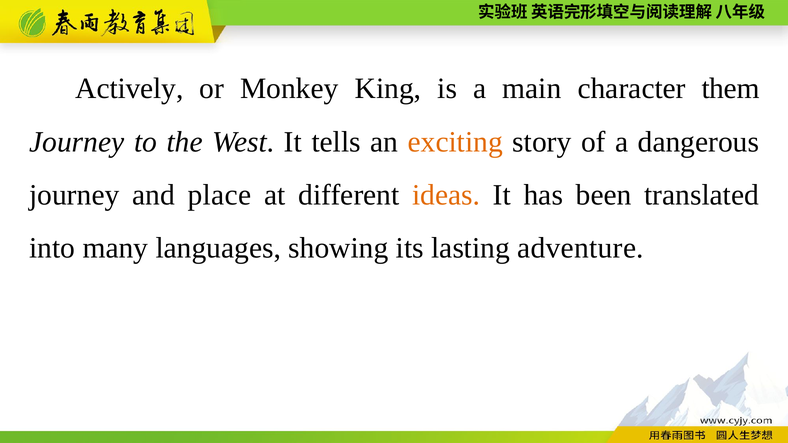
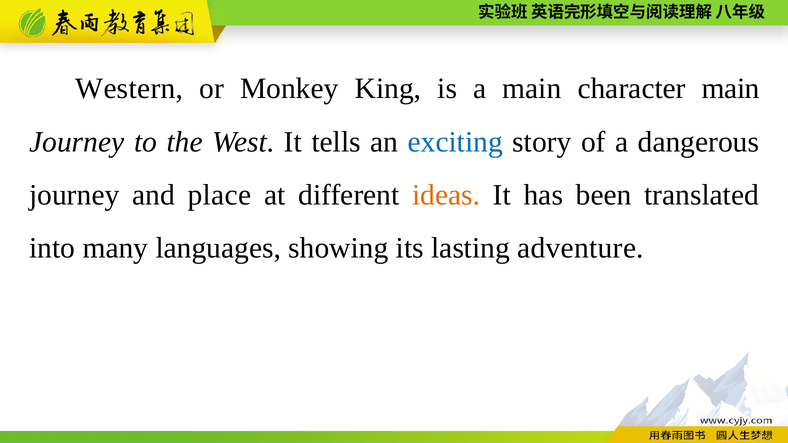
Actively: Actively -> Western
character them: them -> main
exciting colour: orange -> blue
